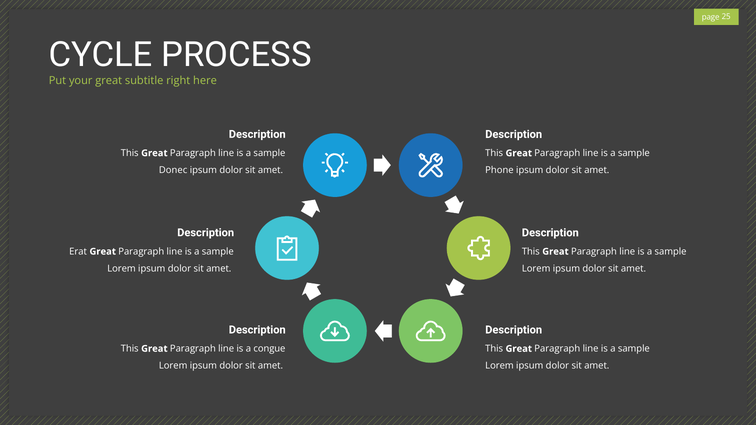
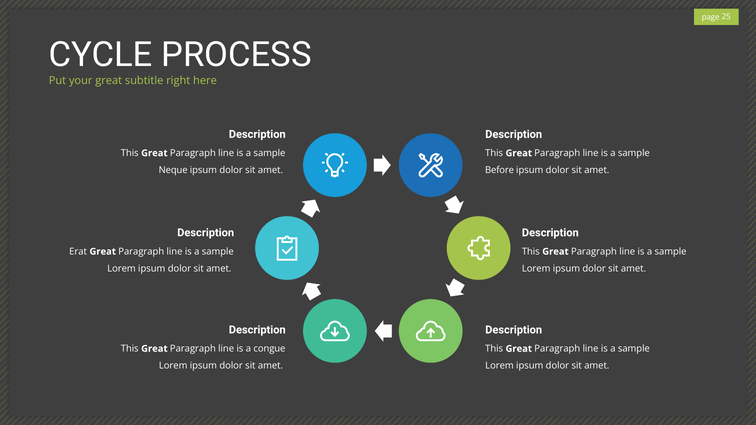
Donec: Donec -> Neque
Phone: Phone -> Before
